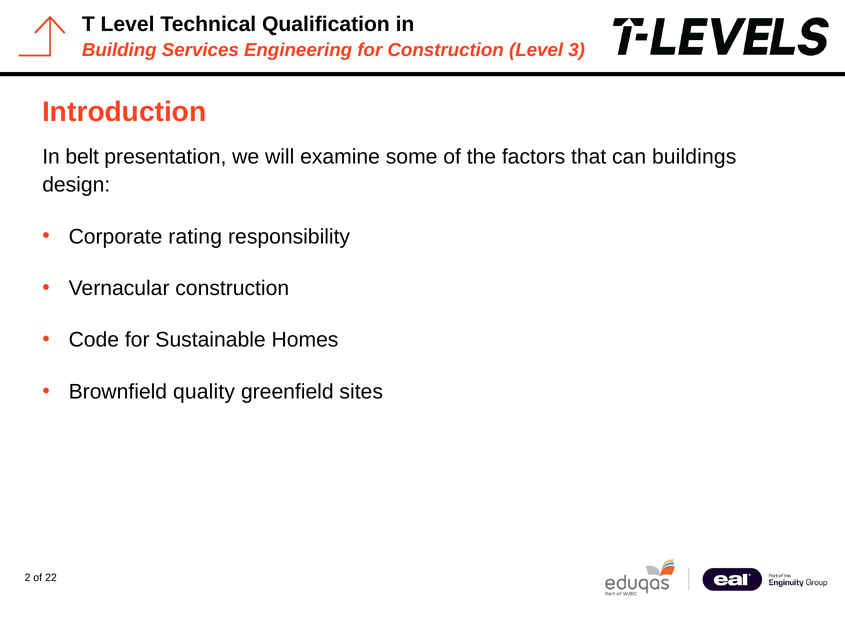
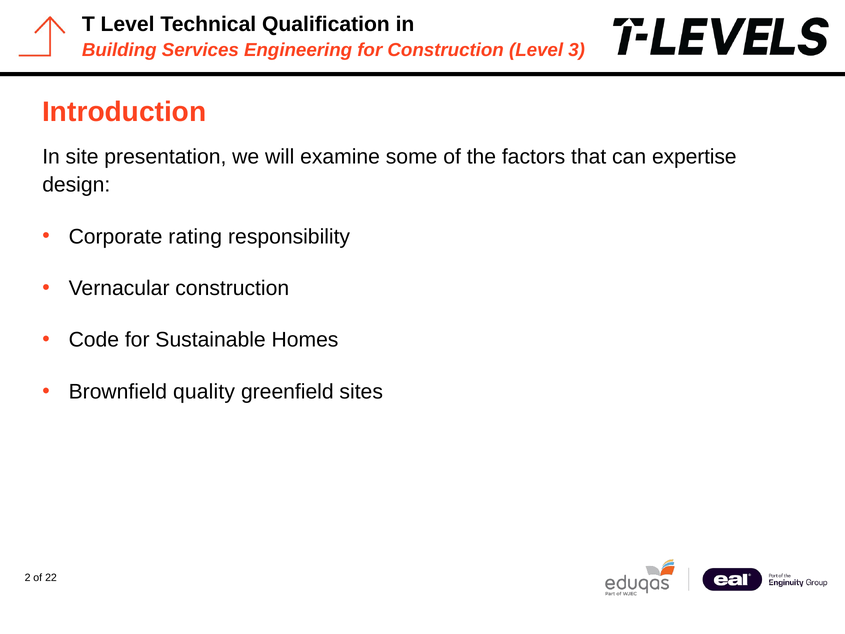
belt: belt -> site
buildings: buildings -> expertise
